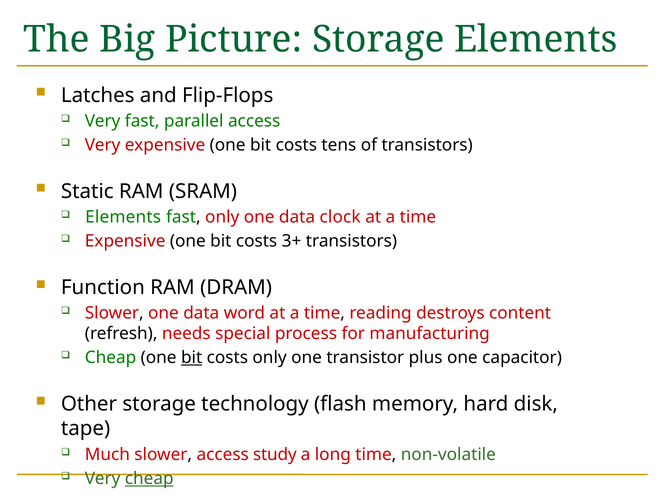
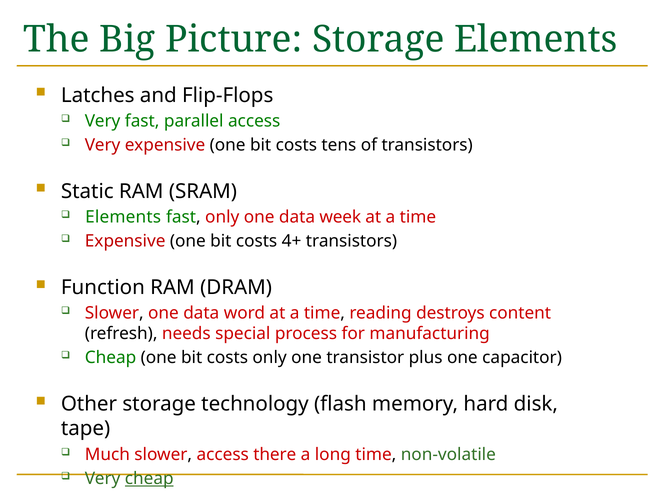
clock: clock -> week
3+: 3+ -> 4+
bit at (192, 358) underline: present -> none
study: study -> there
